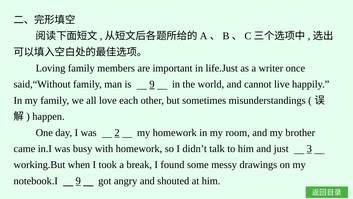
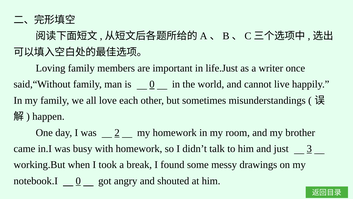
is 9: 9 -> 0
notebook.I 9: 9 -> 0
